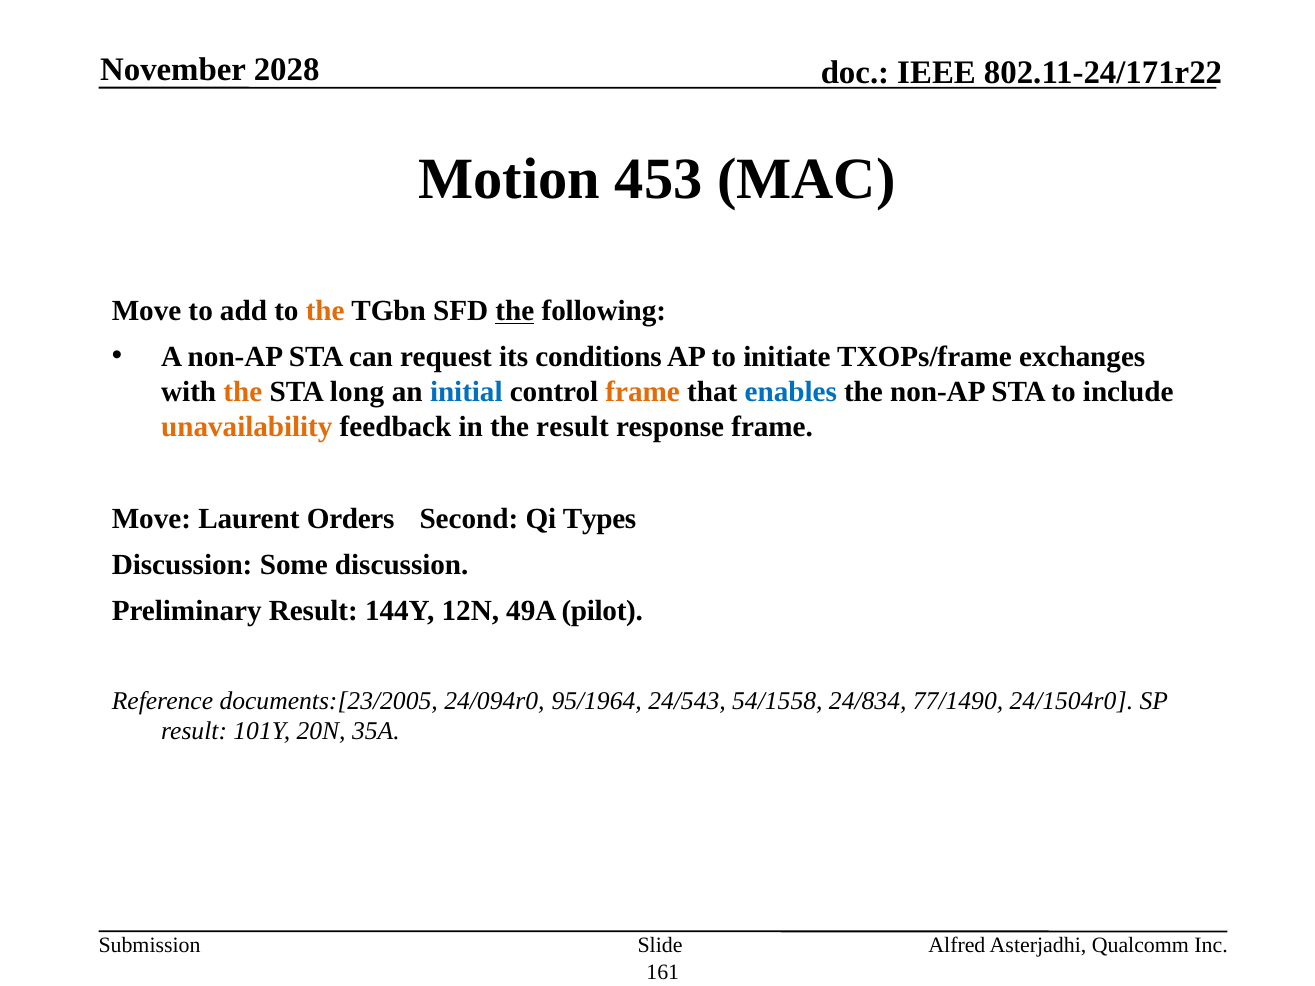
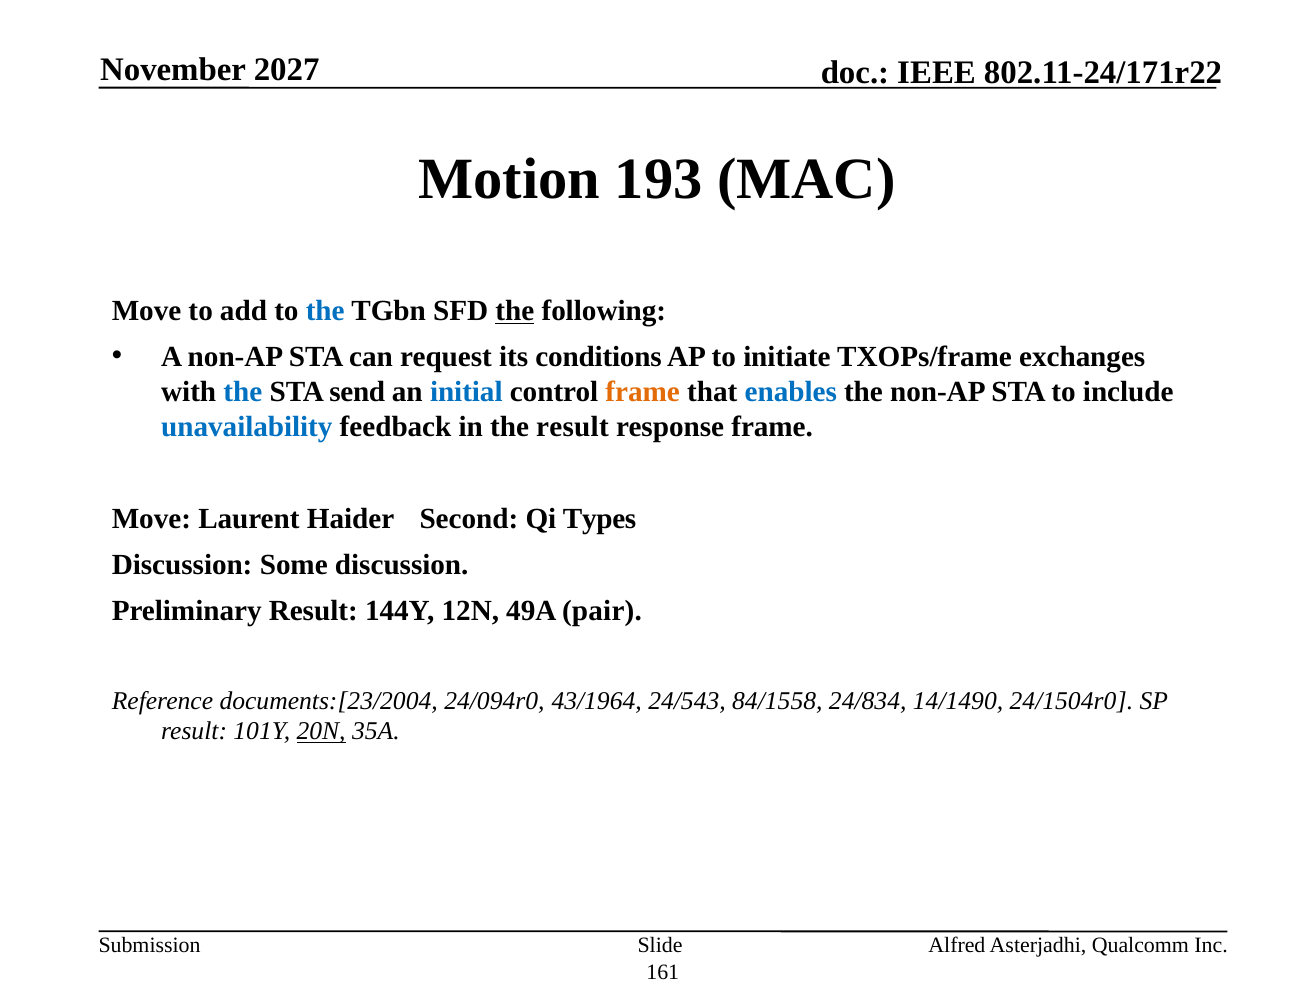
2028: 2028 -> 2027
453: 453 -> 193
the at (325, 311) colour: orange -> blue
the at (243, 392) colour: orange -> blue
long: long -> send
unavailability colour: orange -> blue
Orders: Orders -> Haider
pilot: pilot -> pair
documents:[23/2005: documents:[23/2005 -> documents:[23/2004
95/1964: 95/1964 -> 43/1964
54/1558: 54/1558 -> 84/1558
77/1490: 77/1490 -> 14/1490
20N underline: none -> present
